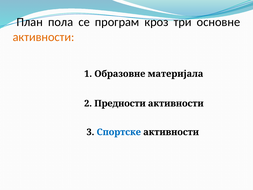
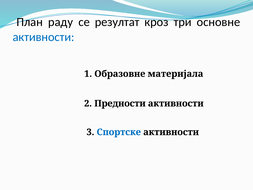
пола: пола -> раду
програм: програм -> резултат
активности at (44, 37) colour: orange -> blue
